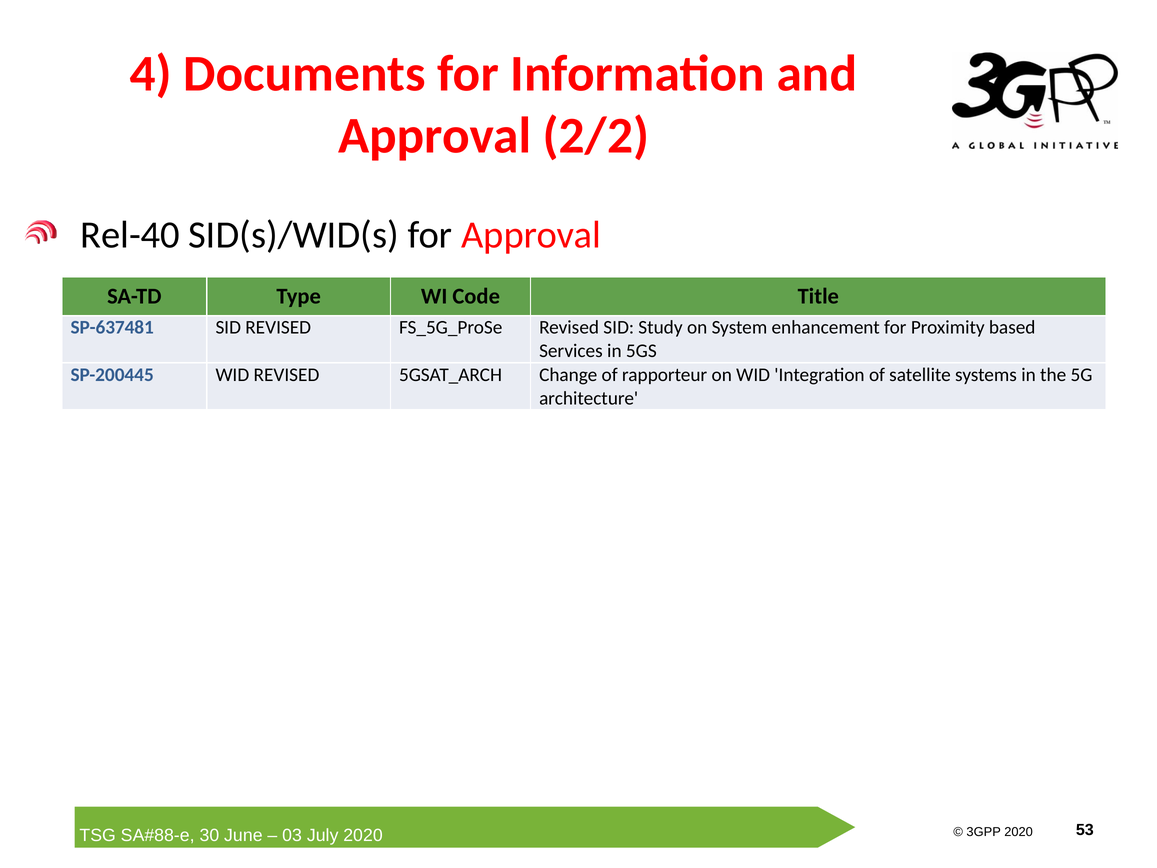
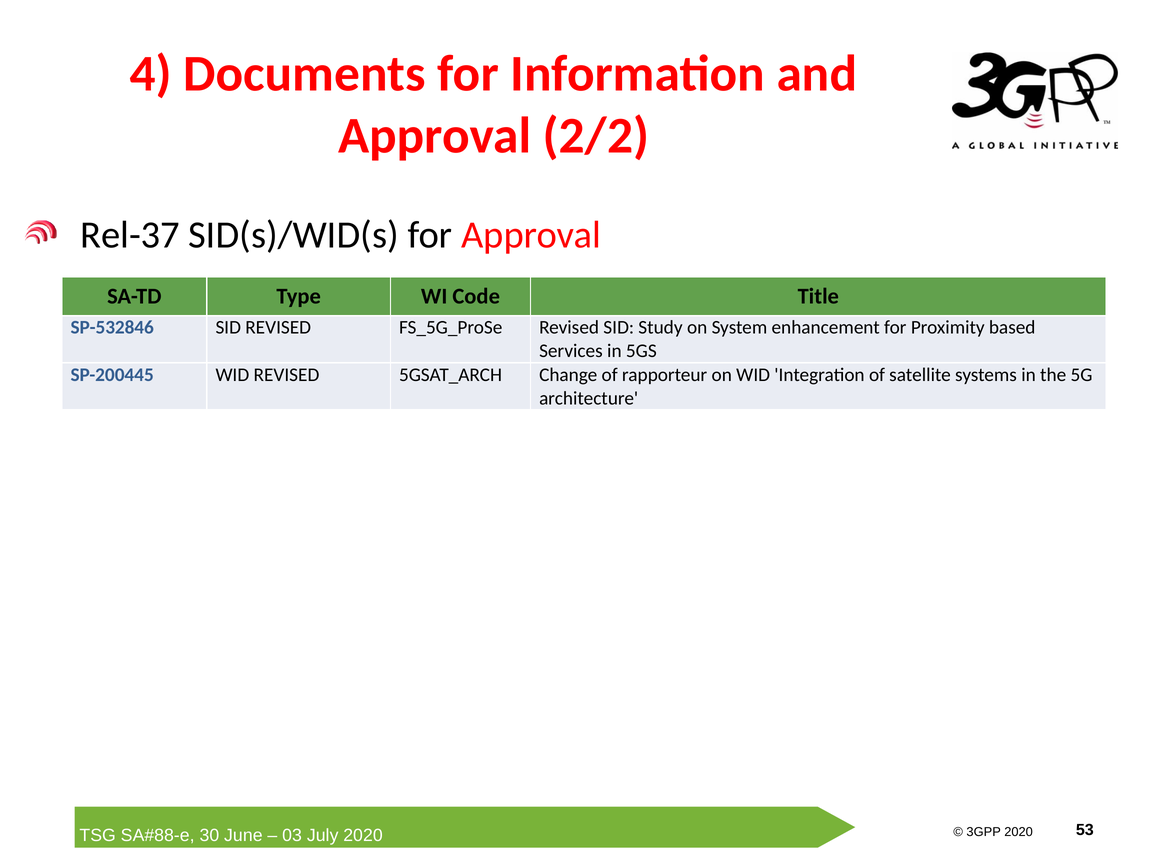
Rel-40: Rel-40 -> Rel-37
SP-637481: SP-637481 -> SP-532846
